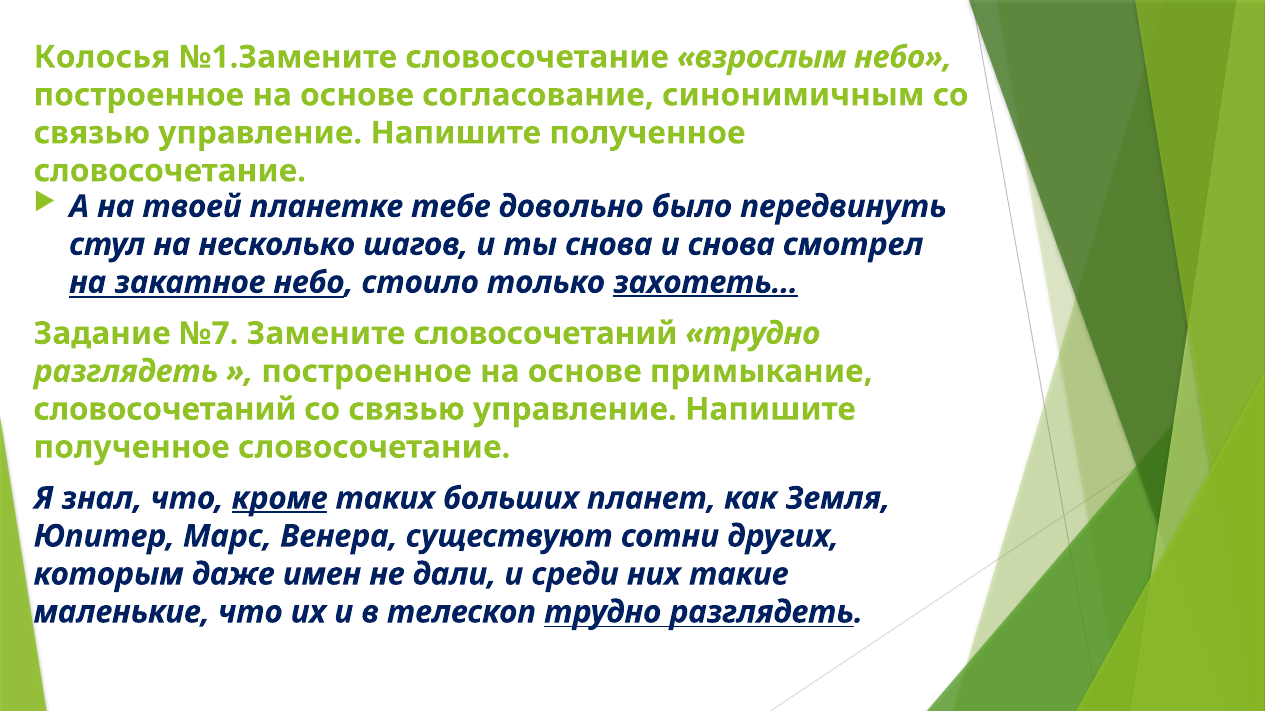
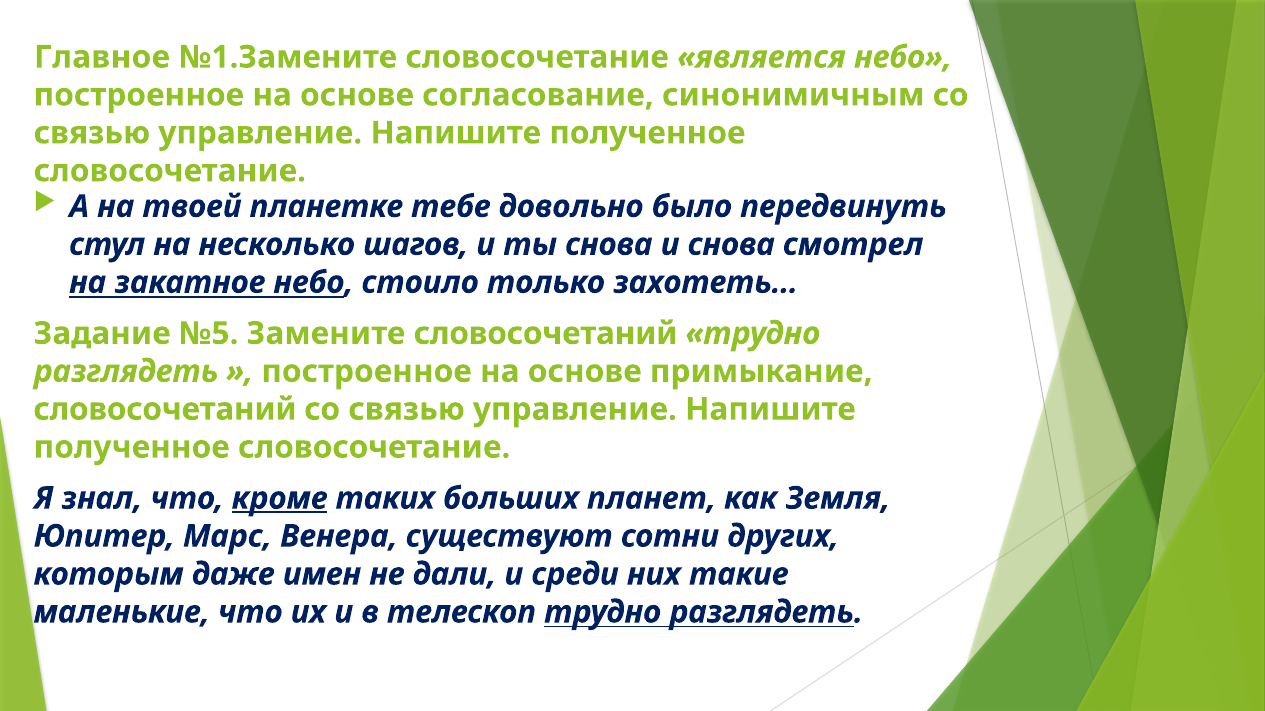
Колосья: Колосья -> Главное
взрослым: взрослым -> является
захотеть… underline: present -> none
№7: №7 -> №5
